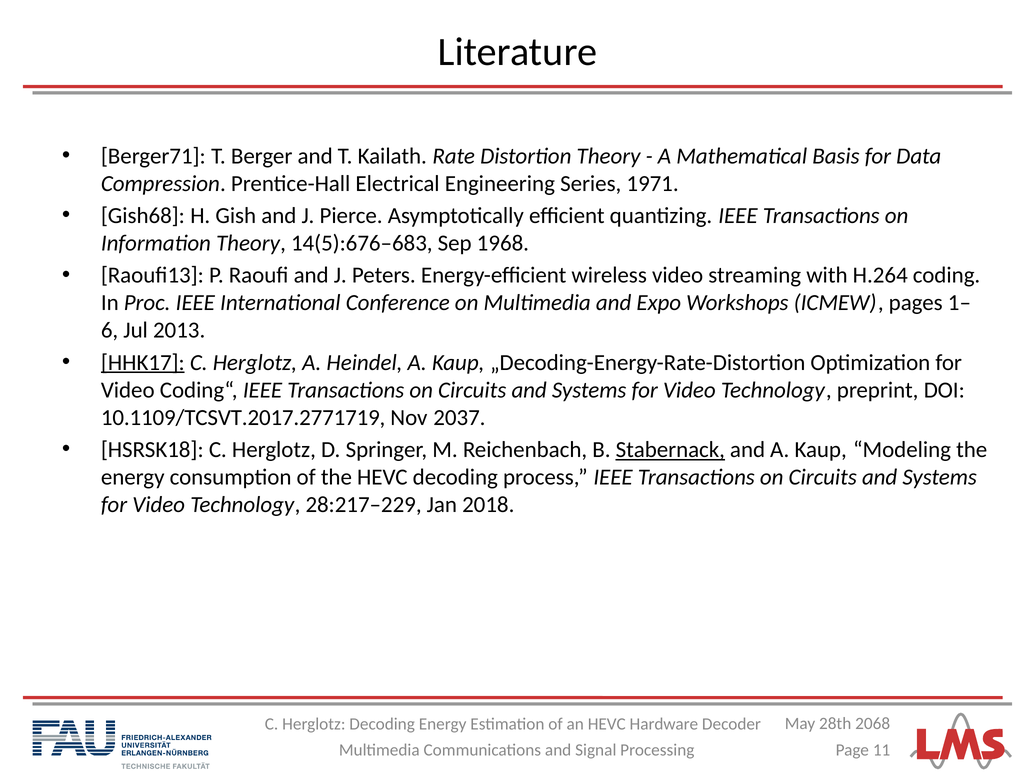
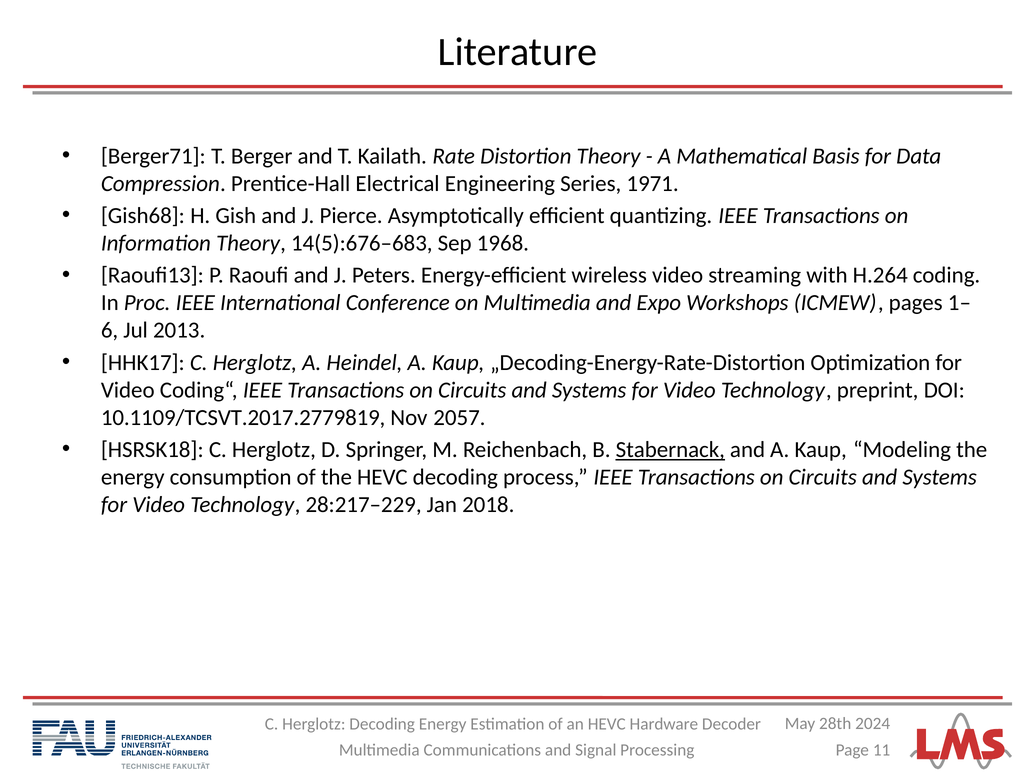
HHK17 underline: present -> none
10.1109/TCSVT.2017.2771719: 10.1109/TCSVT.2017.2771719 -> 10.1109/TCSVT.2017.2779819
2037: 2037 -> 2057
2068: 2068 -> 2024
